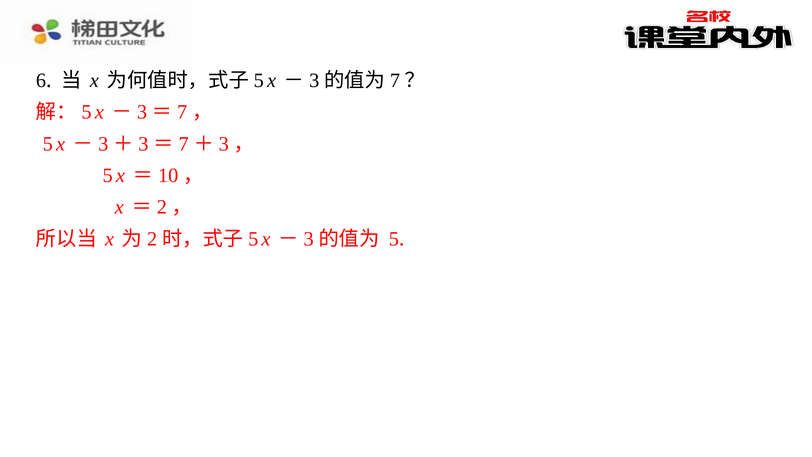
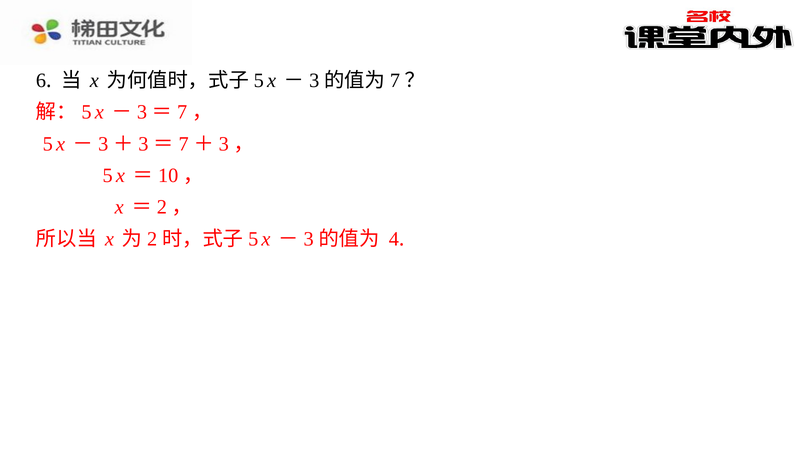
5: 5 -> 4
